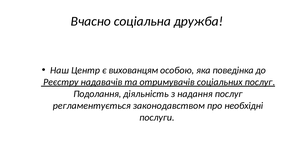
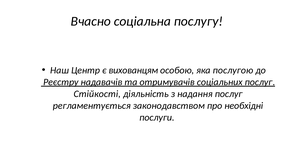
дружба: дружба -> послугу
поведінка: поведінка -> послугою
Подолання: Подолання -> Стійкості
